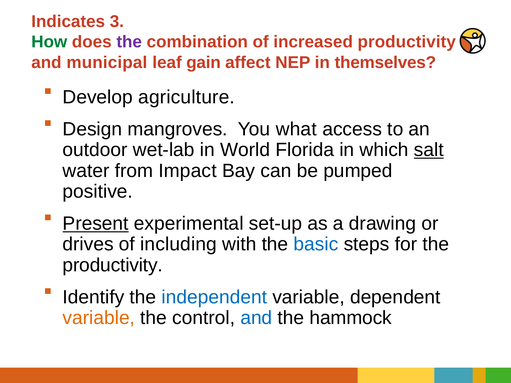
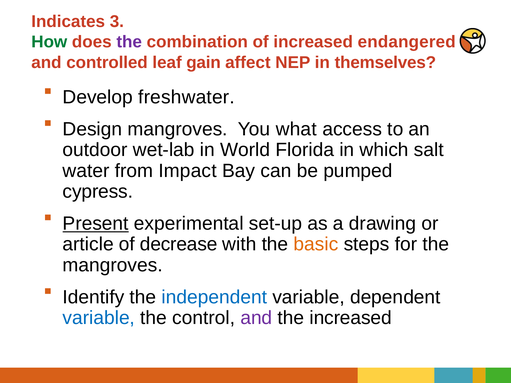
increased productivity: productivity -> endangered
municipal: municipal -> controlled
agriculture: agriculture -> freshwater
salt underline: present -> none
positive: positive -> cypress
drives: drives -> article
including: including -> decrease
basic colour: blue -> orange
productivity at (113, 265): productivity -> mangroves
variable at (99, 318) colour: orange -> blue
and at (256, 318) colour: blue -> purple
the hammock: hammock -> increased
